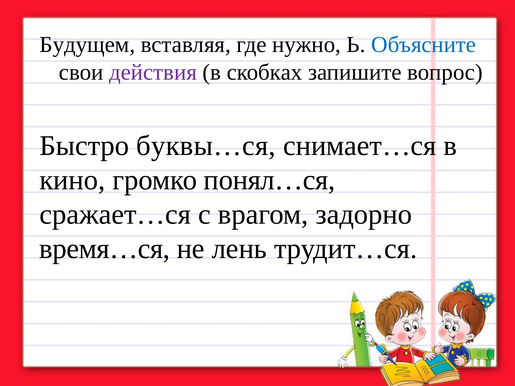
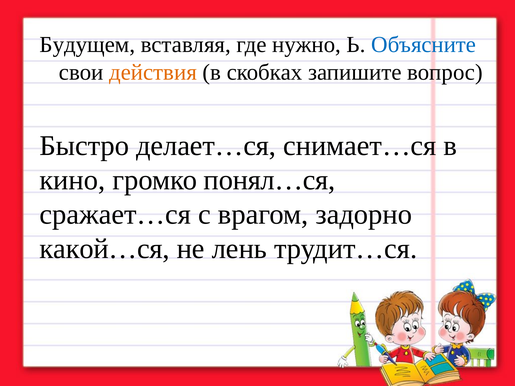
действия colour: purple -> orange
буквы…ся: буквы…ся -> делает…ся
время…ся: время…ся -> какой…ся
